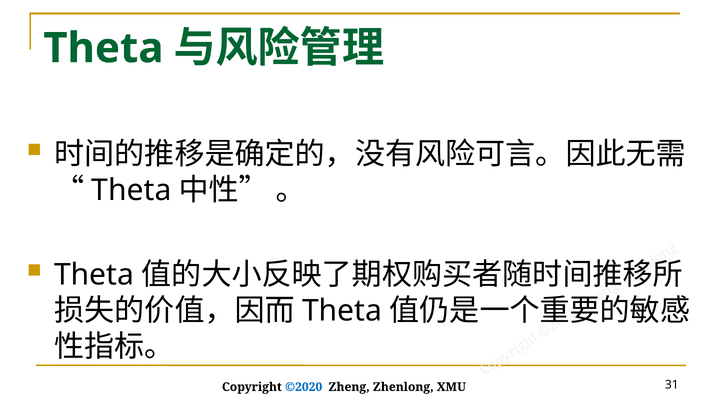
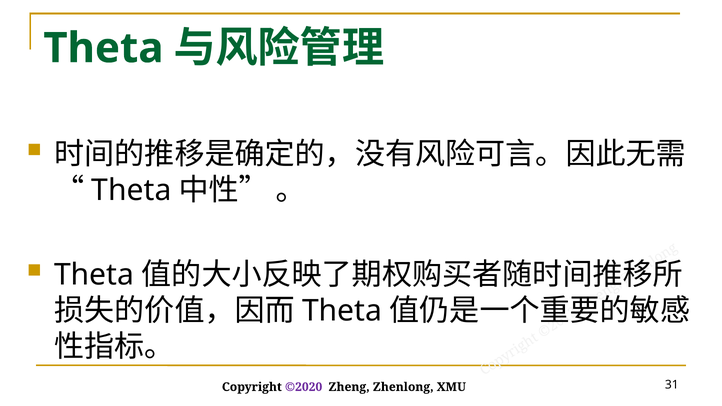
©2020 colour: blue -> purple
